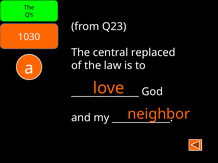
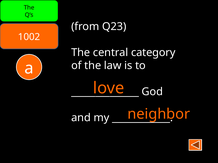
1030: 1030 -> 1002
replaced: replaced -> category
